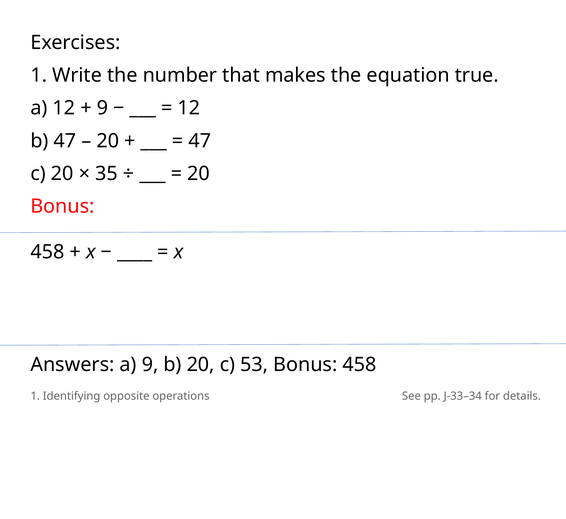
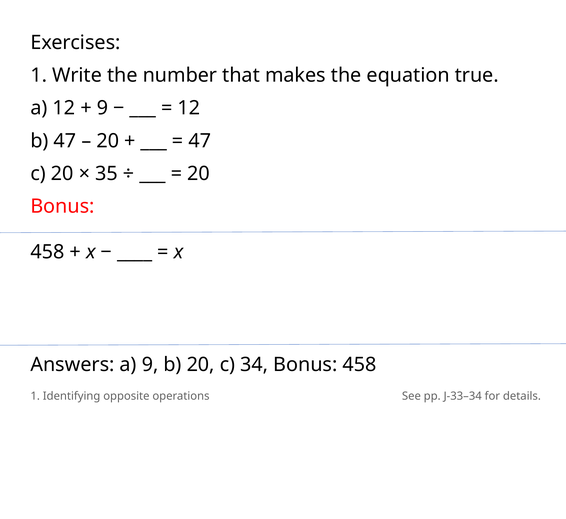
53: 53 -> 34
